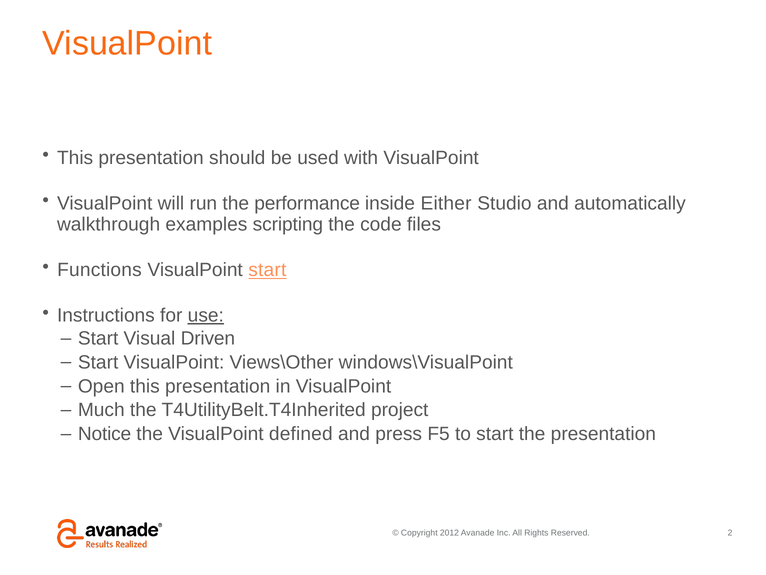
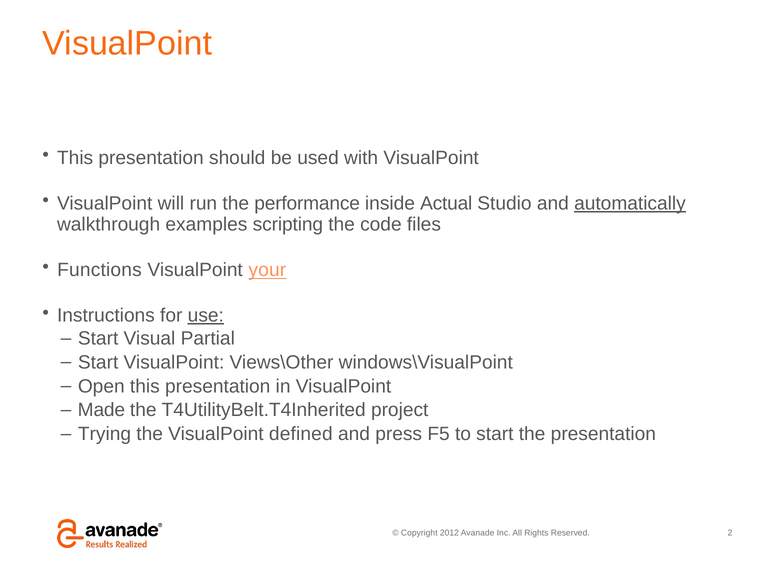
Either: Either -> Actual
automatically underline: none -> present
VisualPoint start: start -> your
Driven: Driven -> Partial
Much: Much -> Made
Notice: Notice -> Trying
